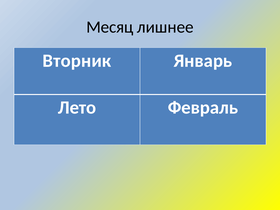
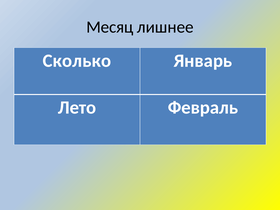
Вторник: Вторник -> Сколько
